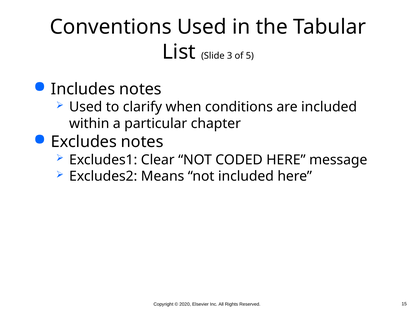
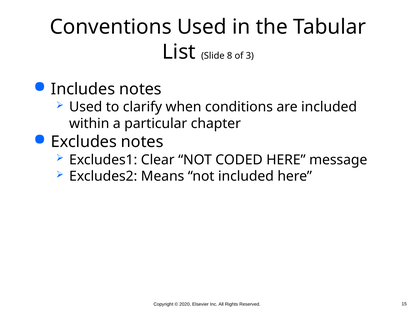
3: 3 -> 8
5: 5 -> 3
